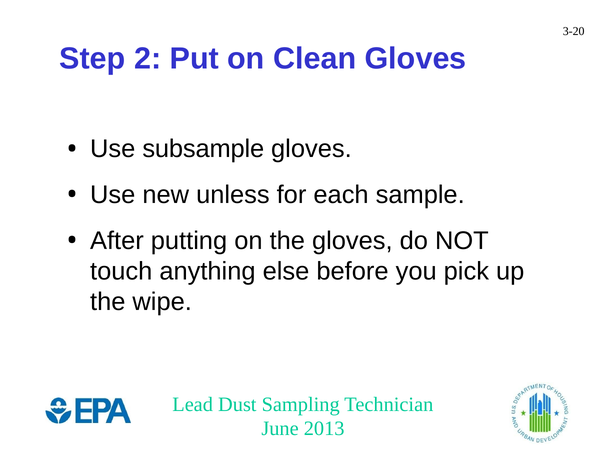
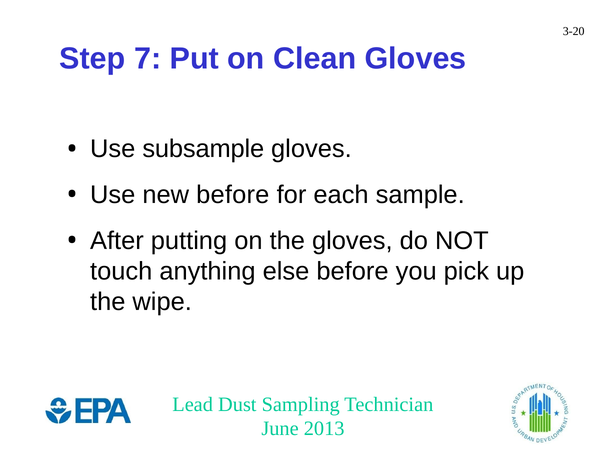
2: 2 -> 7
new unless: unless -> before
